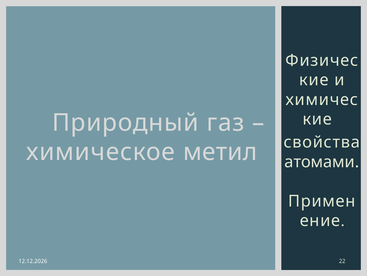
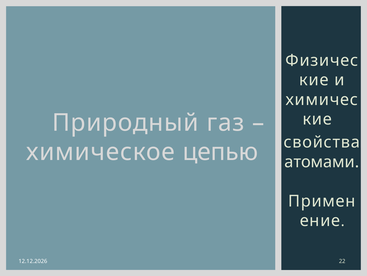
метил: метил -> цепью
